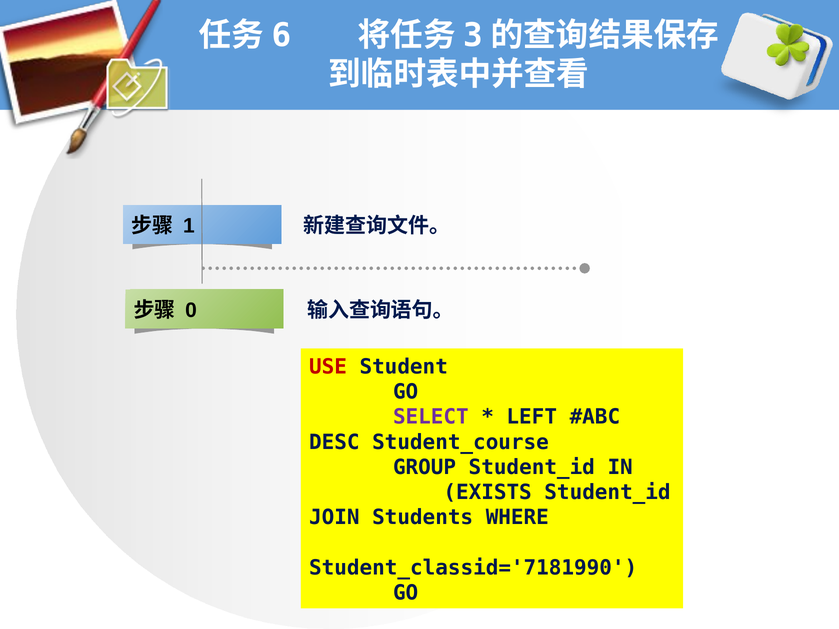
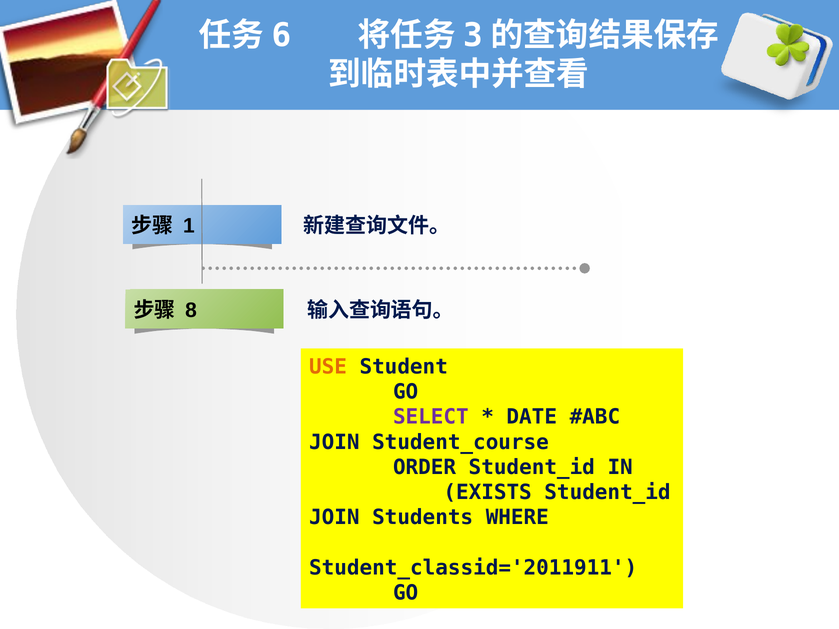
0: 0 -> 8
USE colour: red -> orange
LEFT: LEFT -> DATE
DESC at (334, 442): DESC -> JOIN
GROUP: GROUP -> ORDER
Student_classid='7181990: Student_classid='7181990 -> Student_classid='2011911
